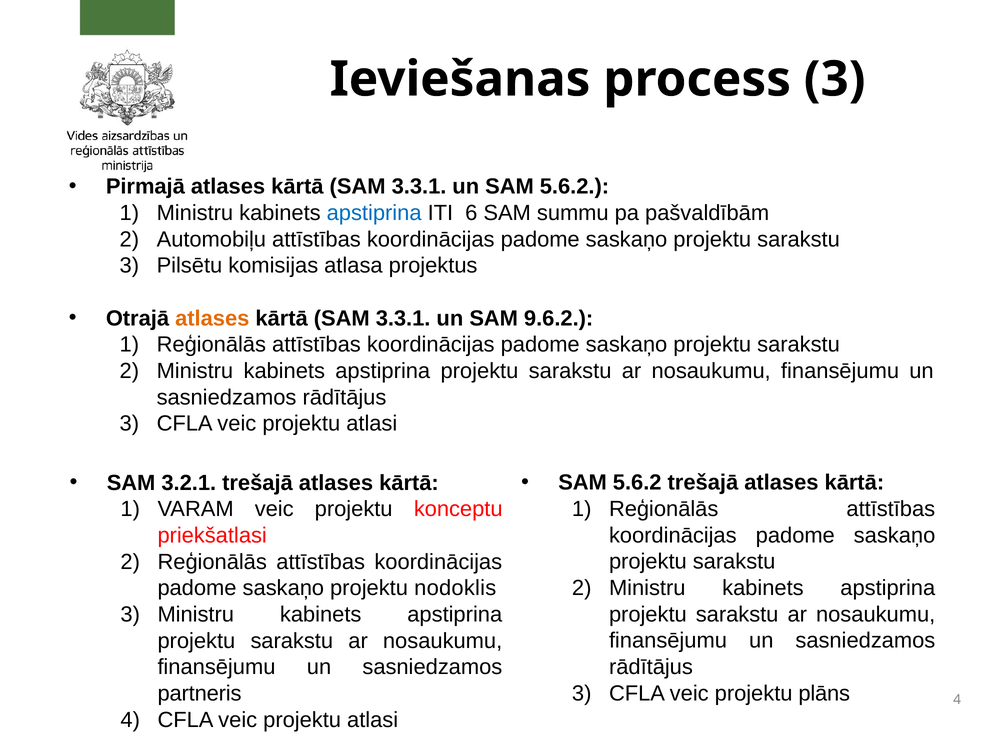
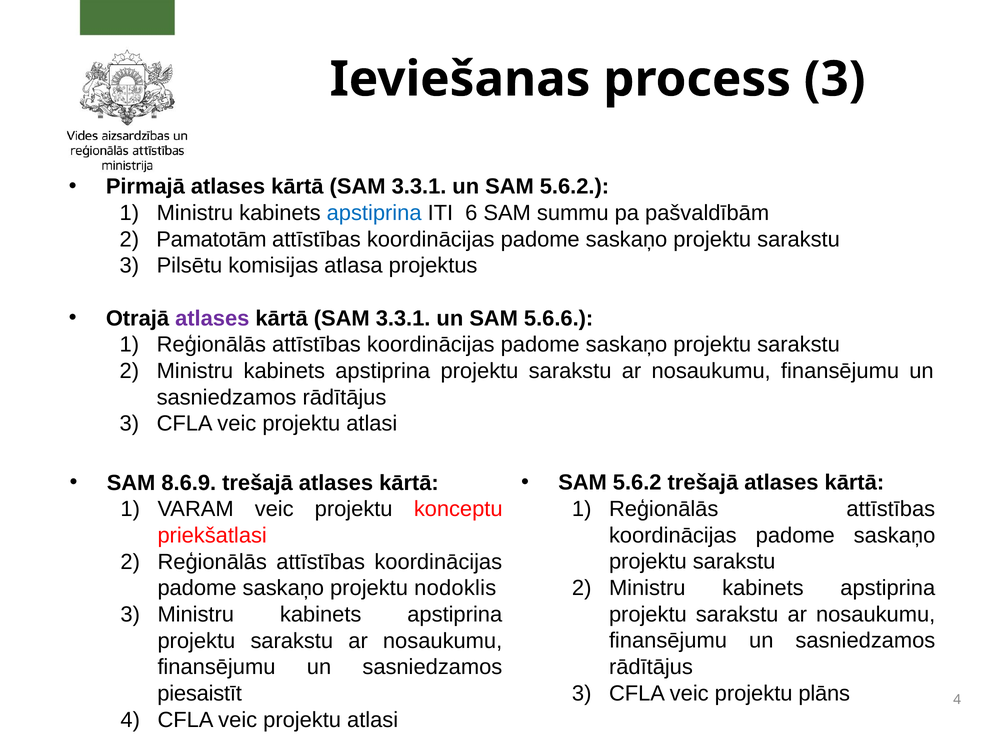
Automobiļu: Automobiļu -> Pamatotām
atlases at (212, 318) colour: orange -> purple
9.6.2: 9.6.2 -> 5.6.6
3.2.1: 3.2.1 -> 8.6.9
partneris: partneris -> piesaistīt
